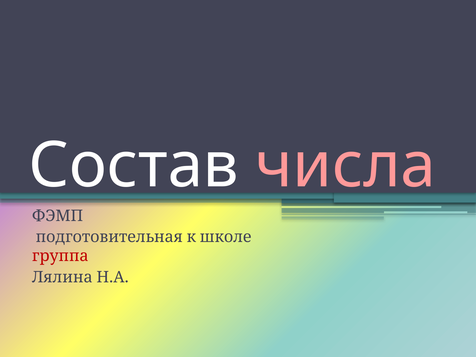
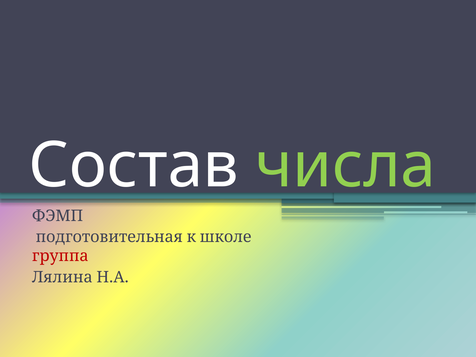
числа colour: pink -> light green
